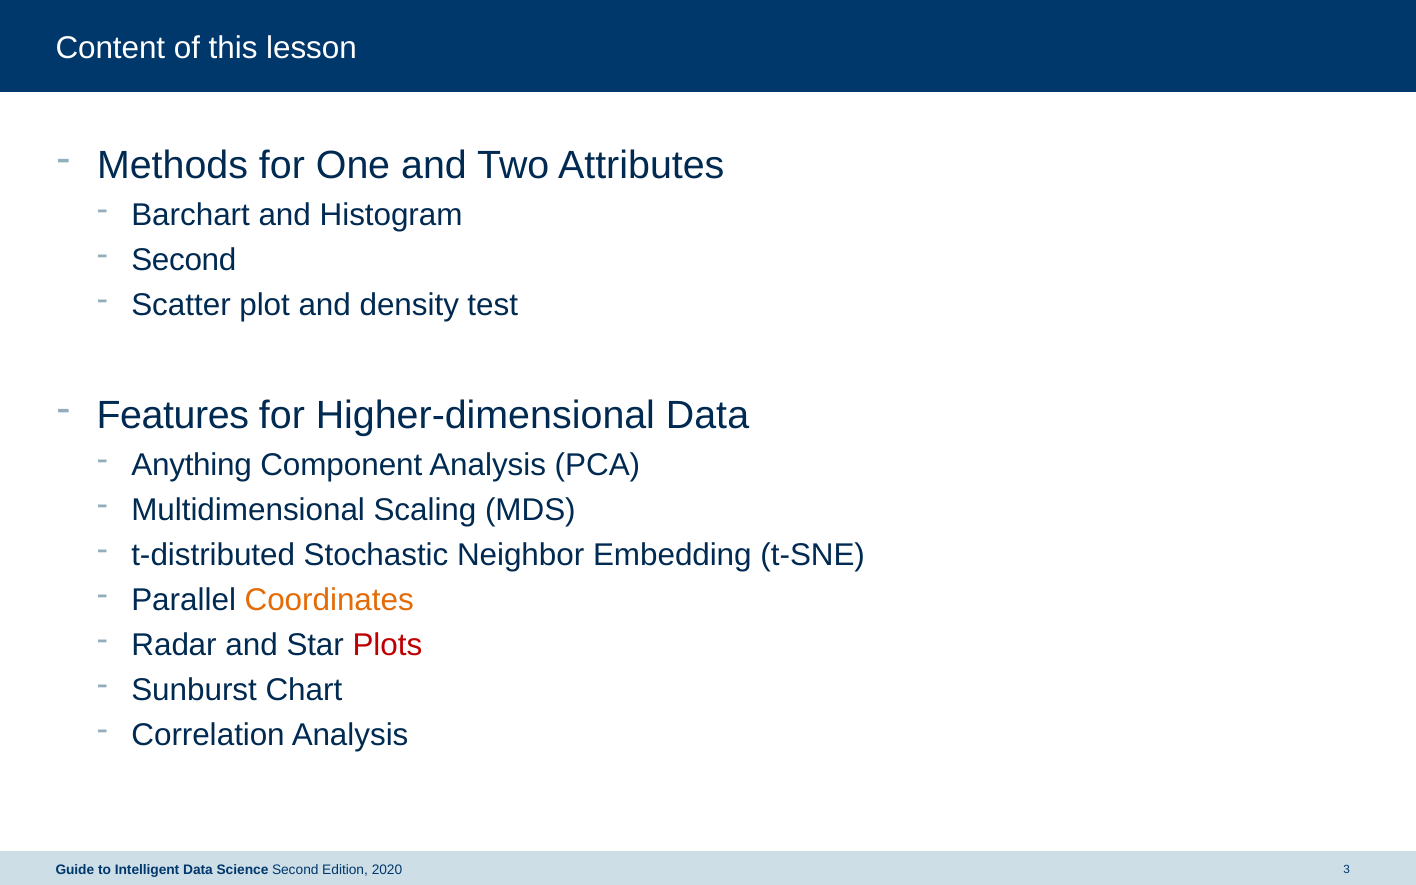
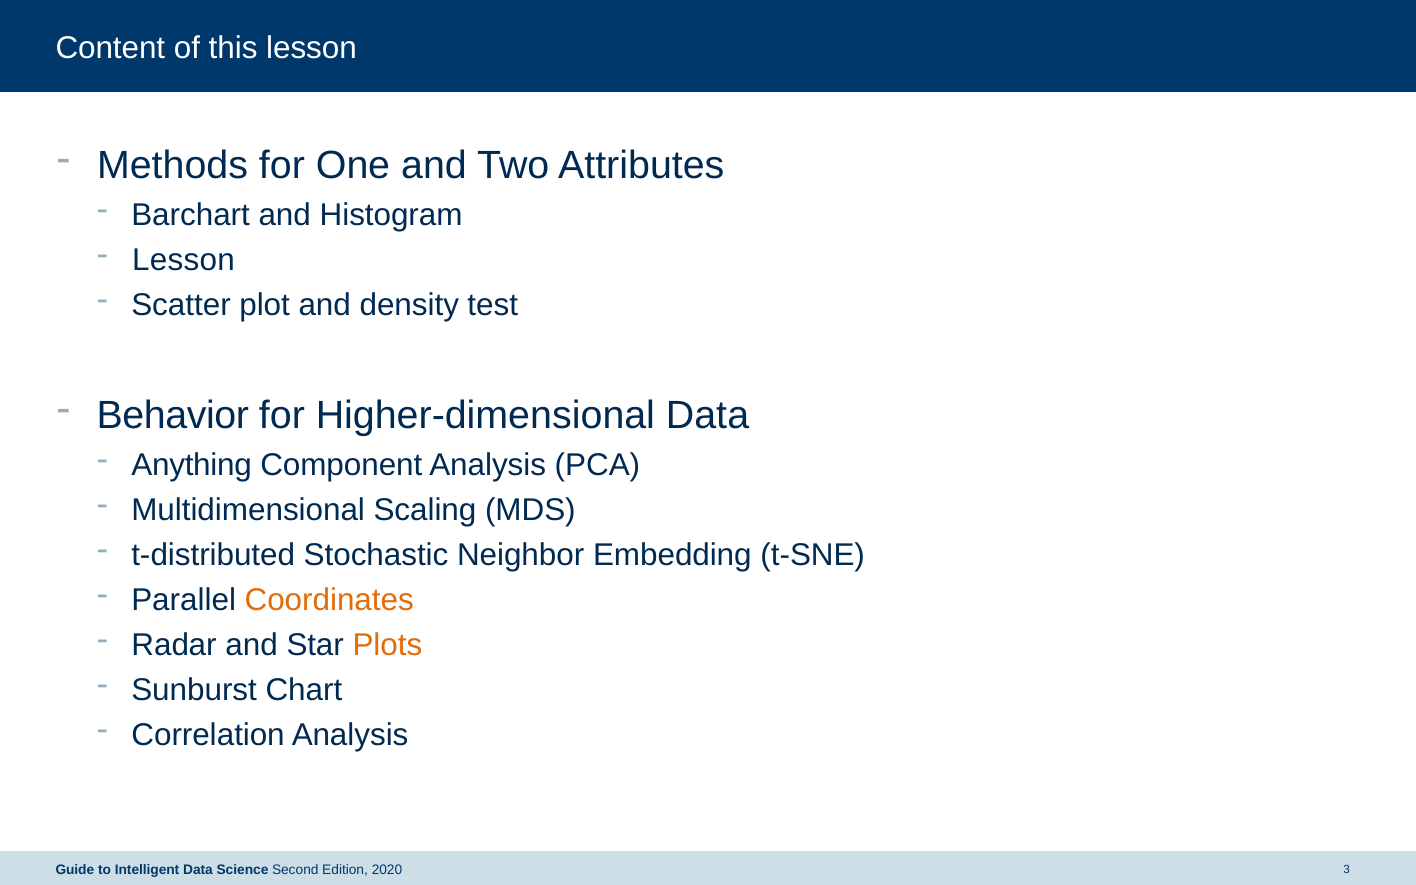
Second at (184, 260): Second -> Lesson
Features: Features -> Behavior
Plots colour: red -> orange
